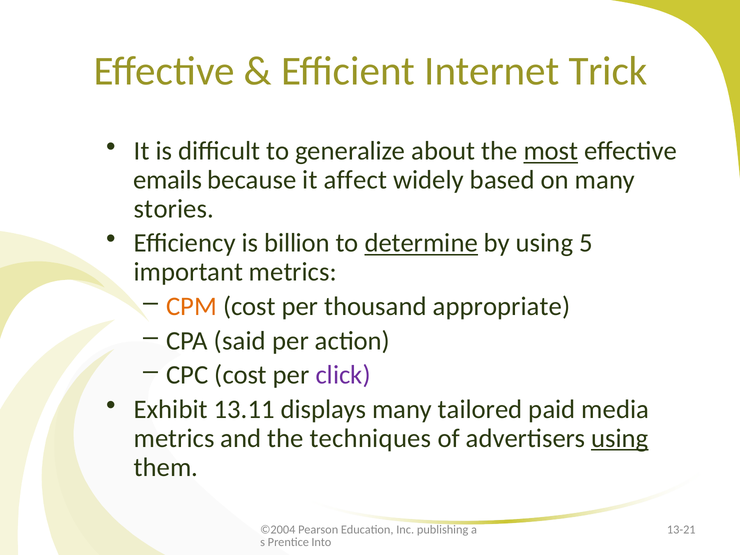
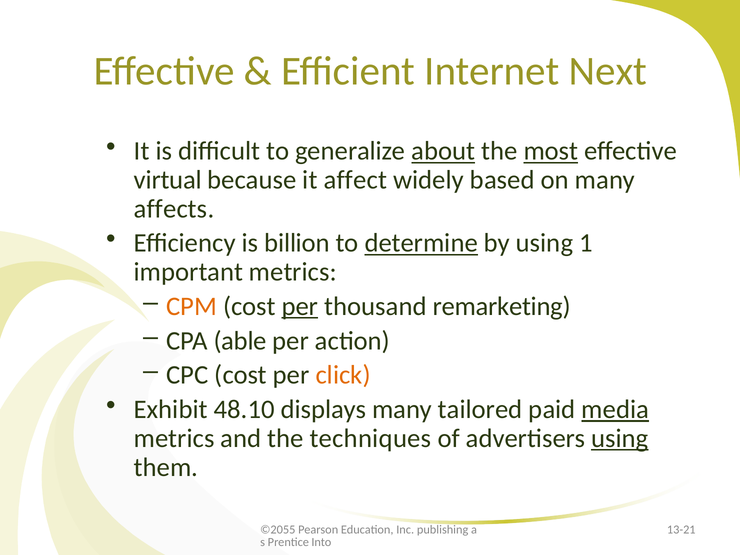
Trick: Trick -> Next
about underline: none -> present
emails: emails -> virtual
stories: stories -> affects
5: 5 -> 1
per at (300, 306) underline: none -> present
appropriate: appropriate -> remarketing
said: said -> able
click colour: purple -> orange
13.11: 13.11 -> 48.10
media underline: none -> present
©2004: ©2004 -> ©2055
